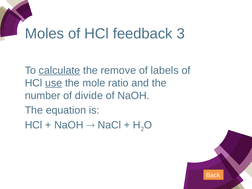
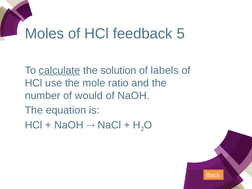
3: 3 -> 5
remove: remove -> solution
use underline: present -> none
divide: divide -> would
